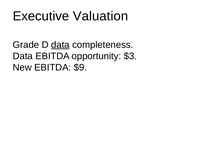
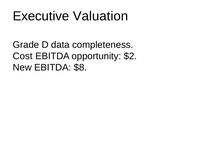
data at (60, 45) underline: present -> none
Data at (23, 56): Data -> Cost
$3: $3 -> $2
$9: $9 -> $8
